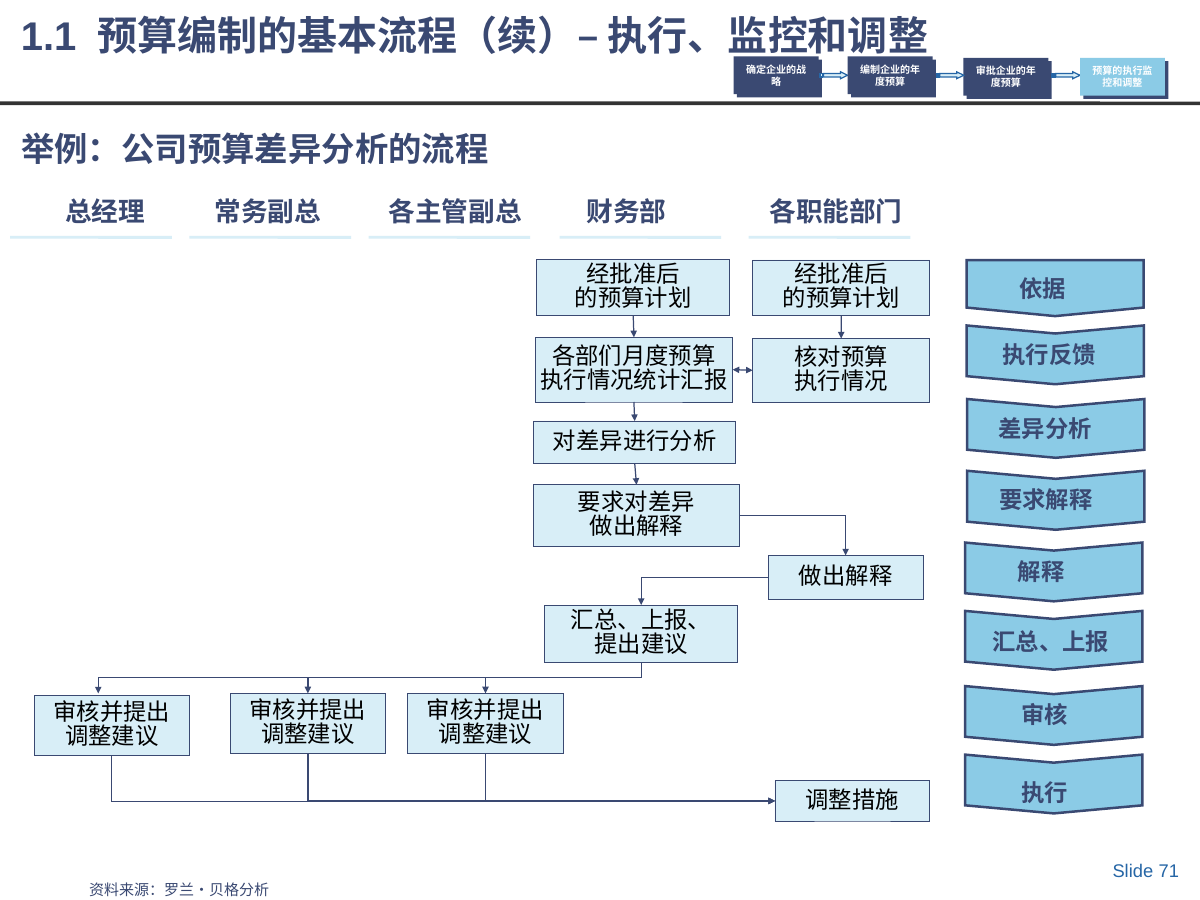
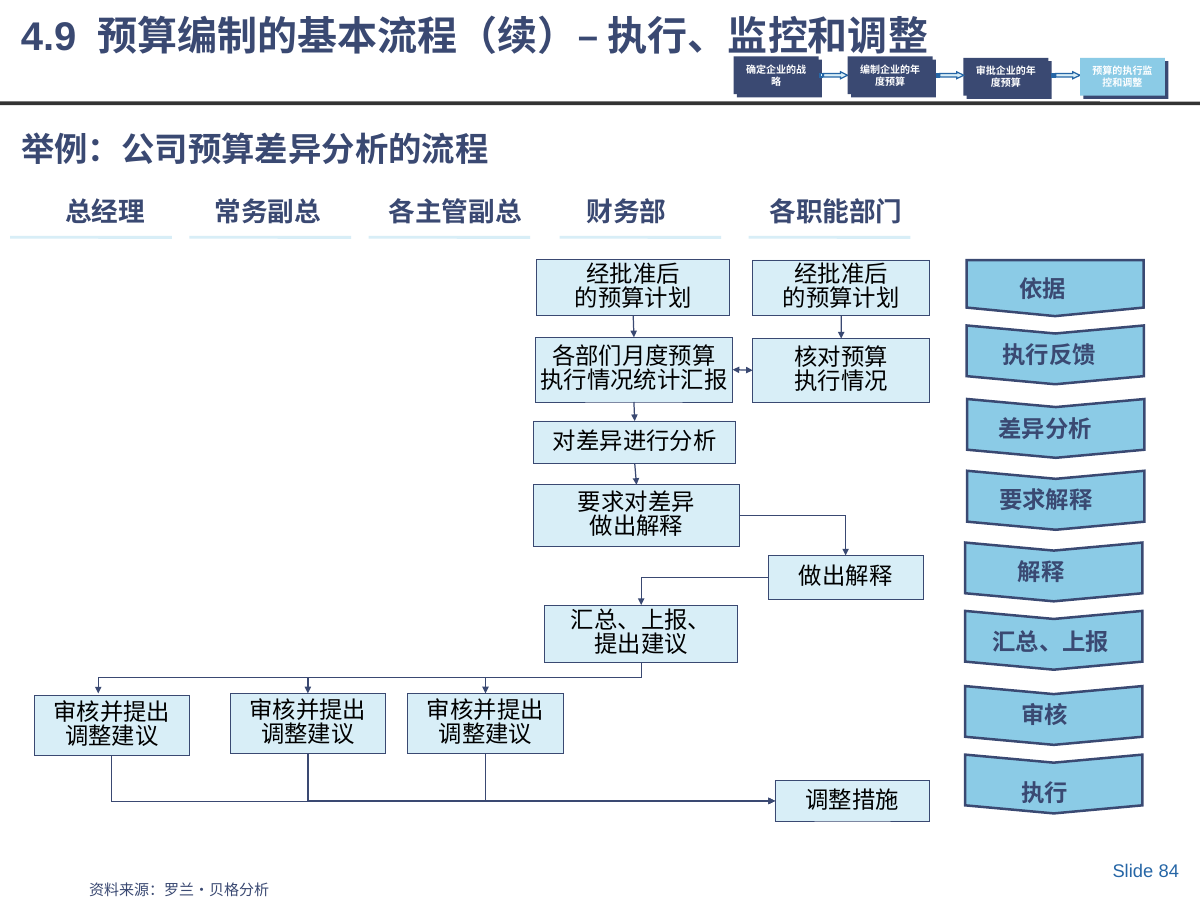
1.1: 1.1 -> 4.9
71: 71 -> 84
